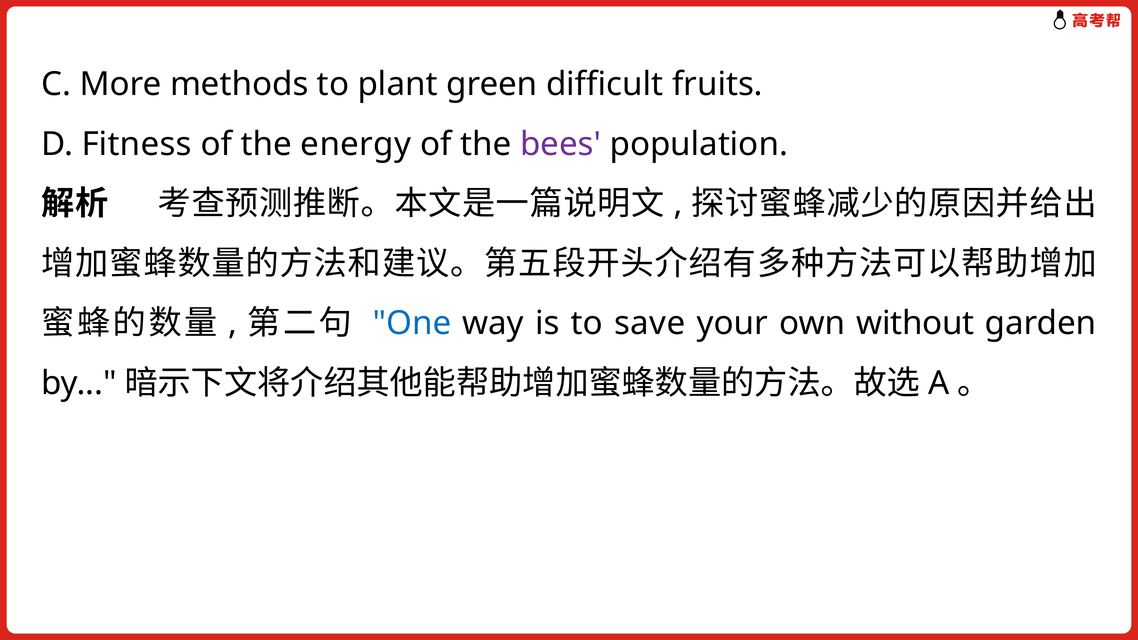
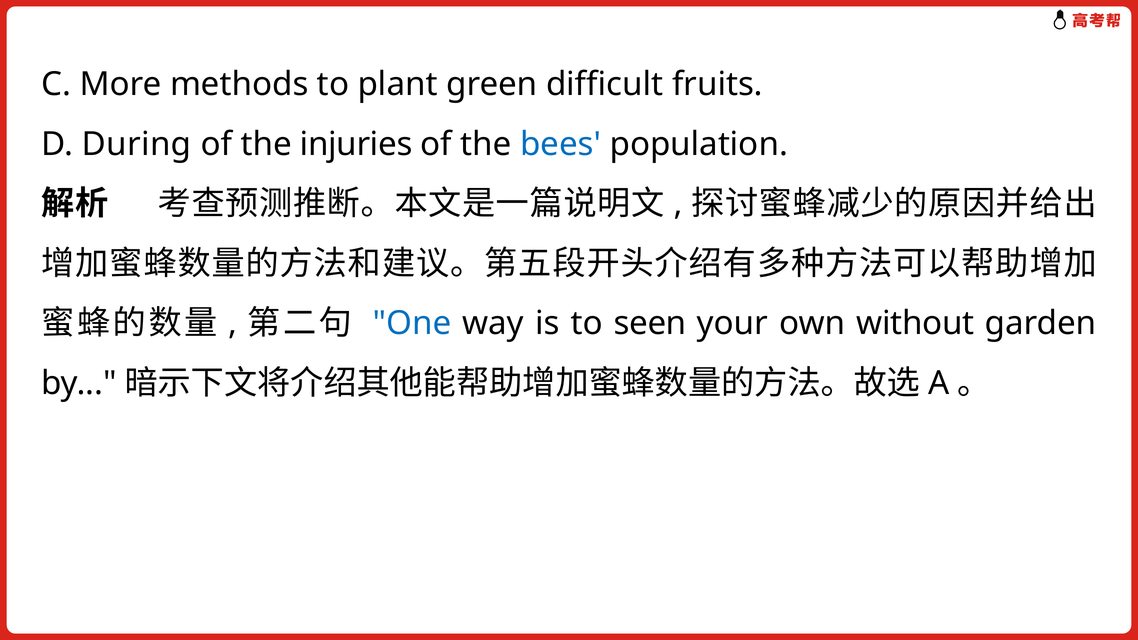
Fitness: Fitness -> During
energy: energy -> injuries
bees colour: purple -> blue
save: save -> seen
